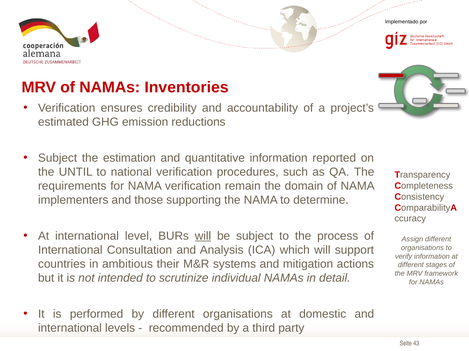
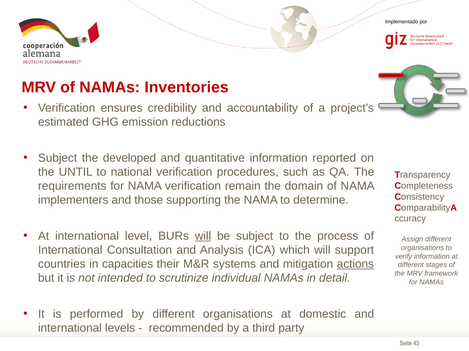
estimation: estimation -> developed
ambitious: ambitious -> capacities
actions underline: none -> present
